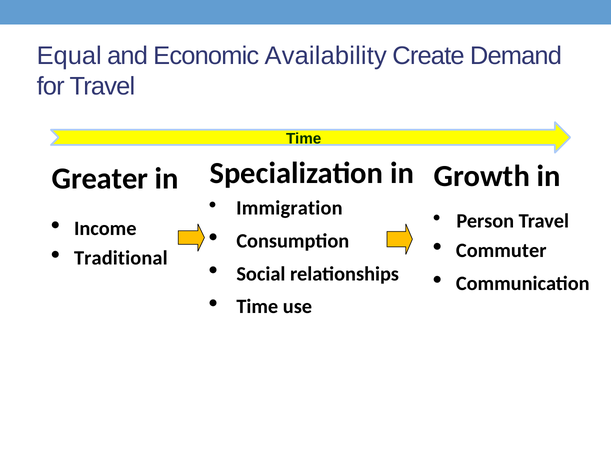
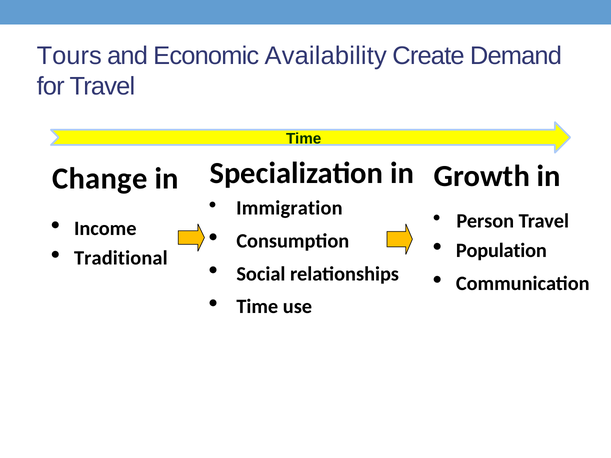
Equal: Equal -> Tours
Greater: Greater -> Change
Commuter: Commuter -> Population
